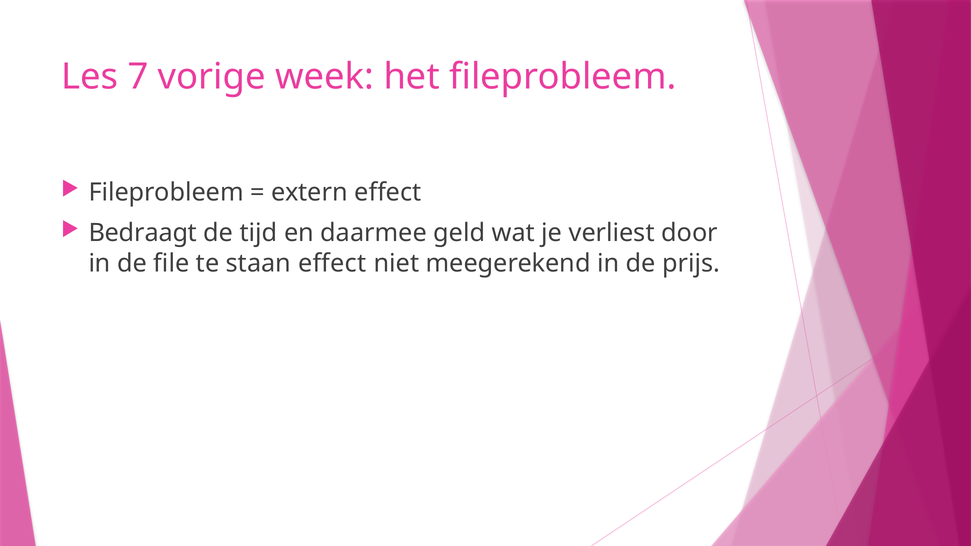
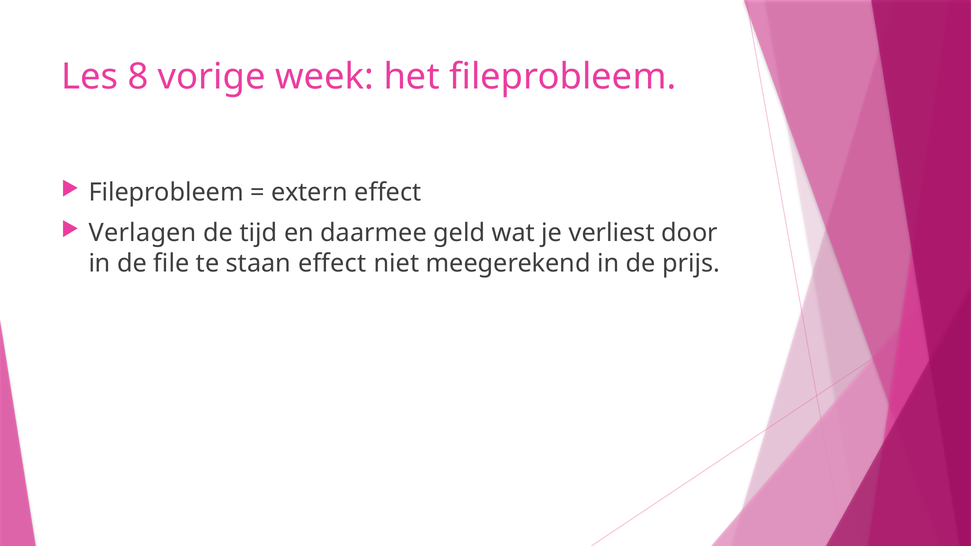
7: 7 -> 8
Bedraagt: Bedraagt -> Verlagen
